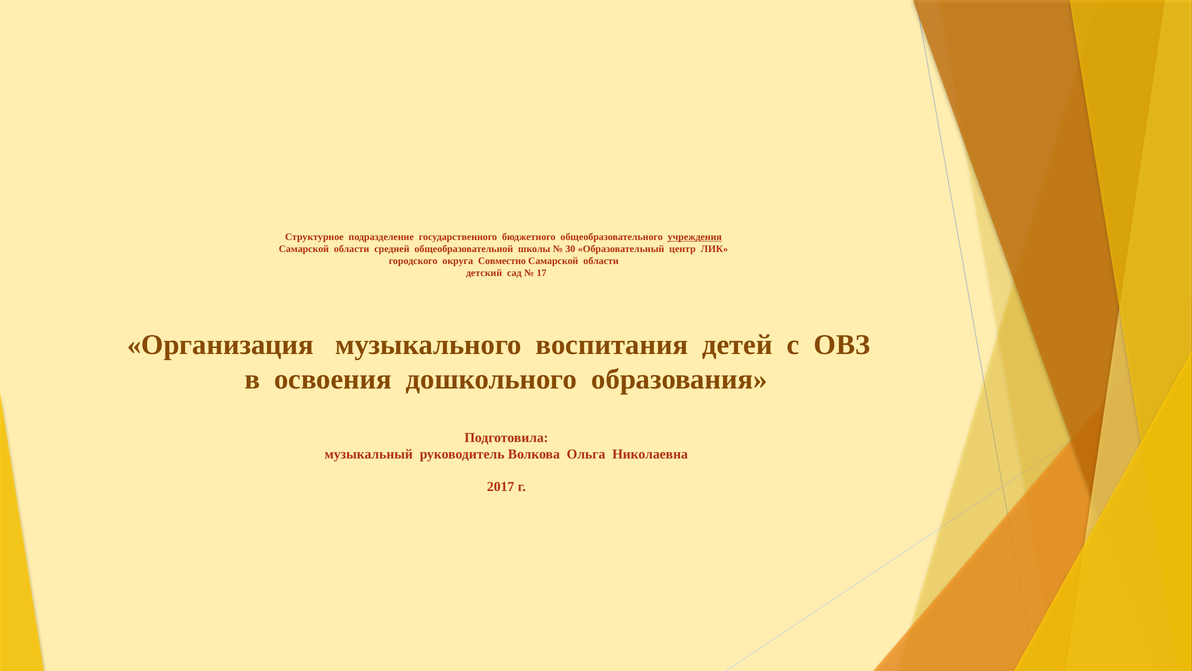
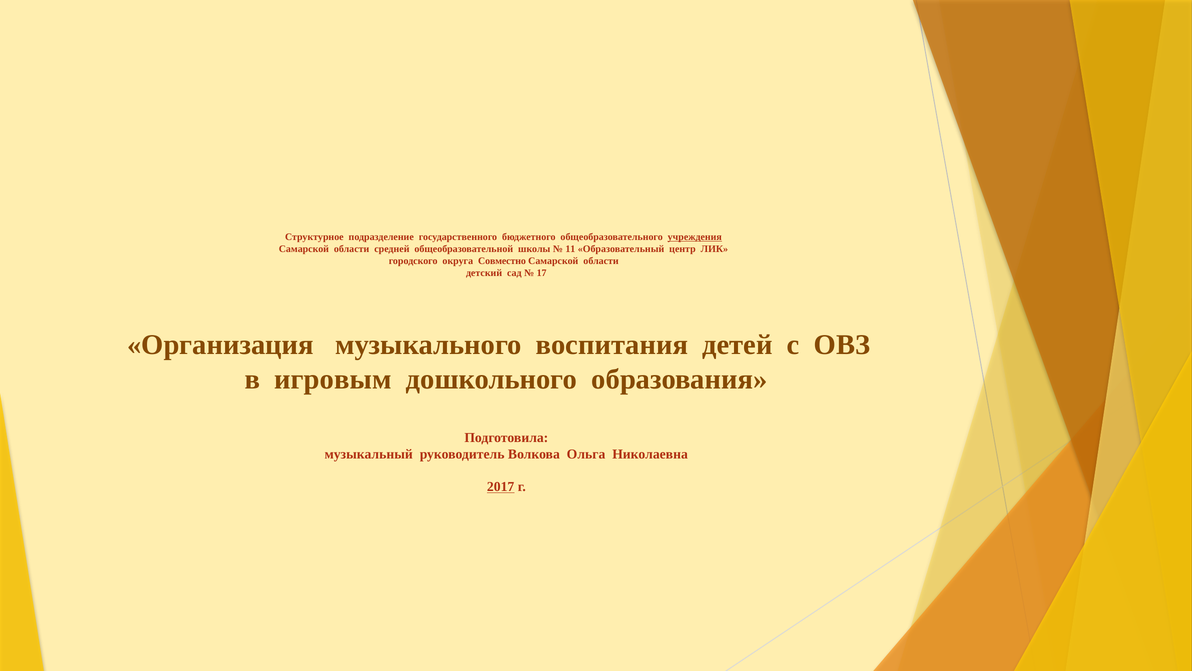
30: 30 -> 11
освоения: освоения -> игровым
2017 underline: none -> present
